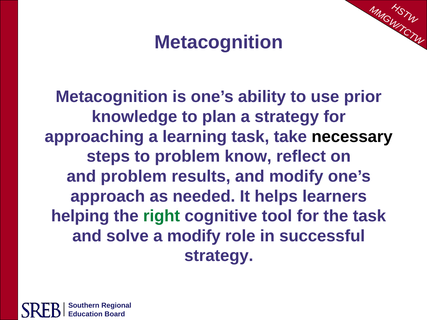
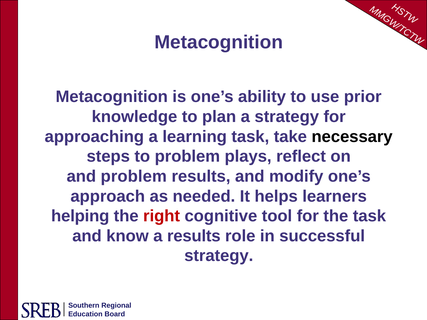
know: know -> plays
right colour: green -> red
solve: solve -> know
a modify: modify -> results
